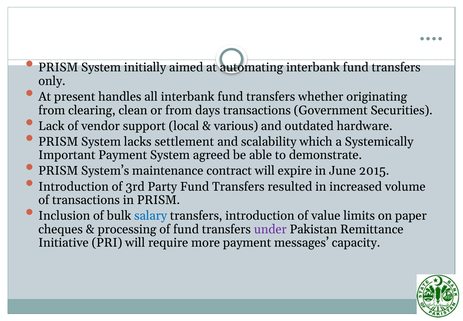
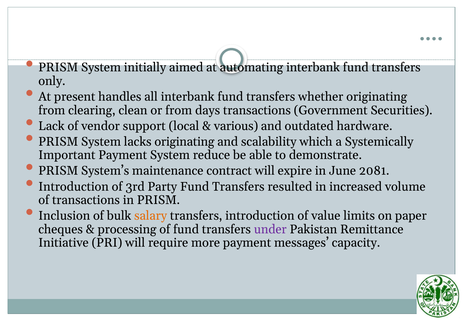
lacks settlement: settlement -> originating
agreed: agreed -> reduce
2015: 2015 -> 2081
salary colour: blue -> orange
